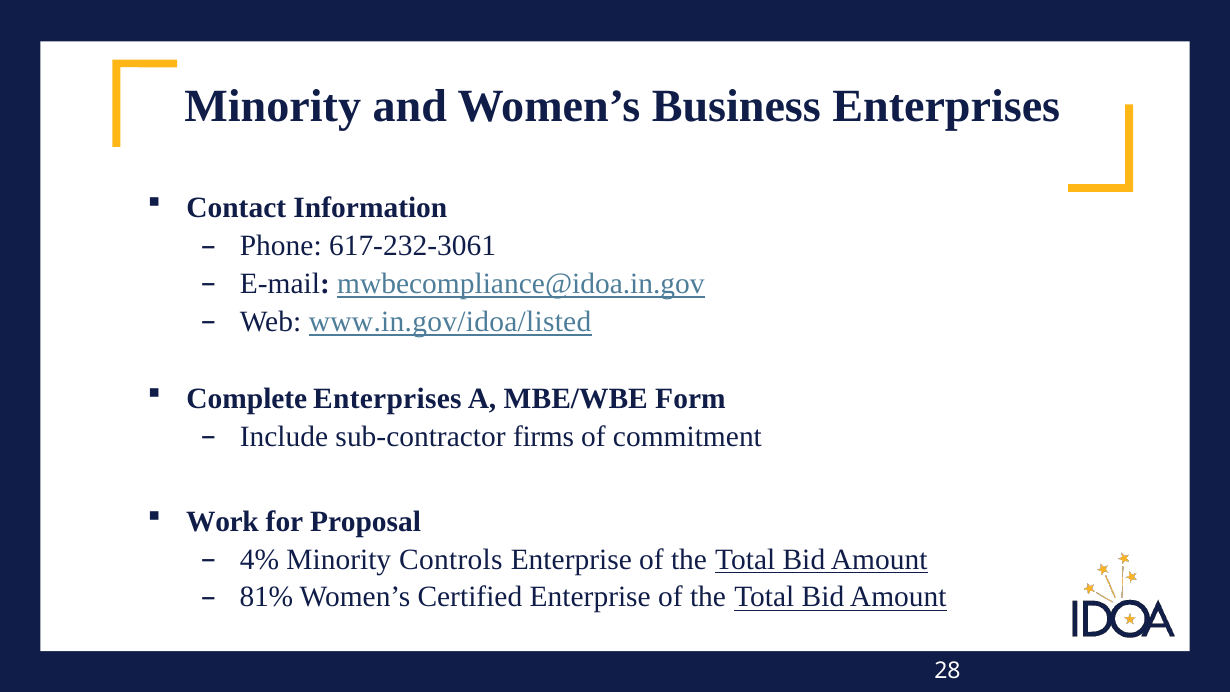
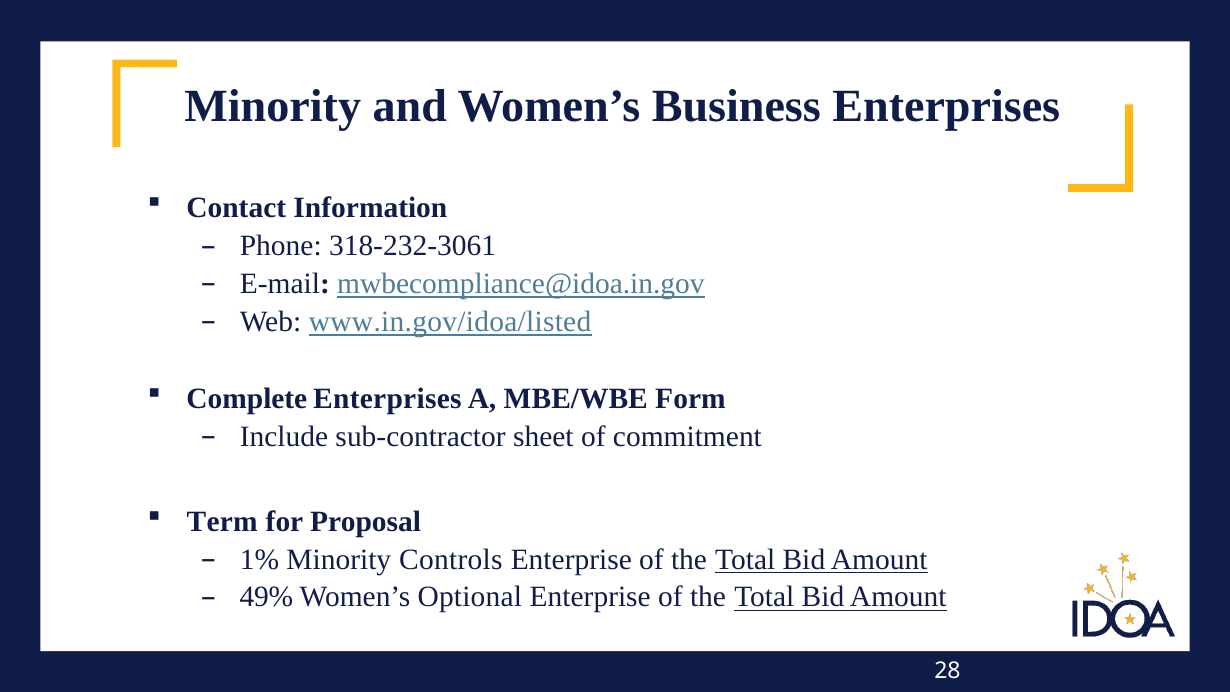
617-232-3061: 617-232-3061 -> 318-232-3061
firms: firms -> sheet
Work: Work -> Term
4%: 4% -> 1%
81%: 81% -> 49%
Certified: Certified -> Optional
